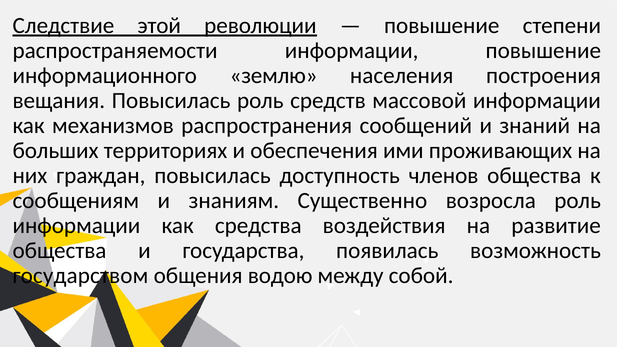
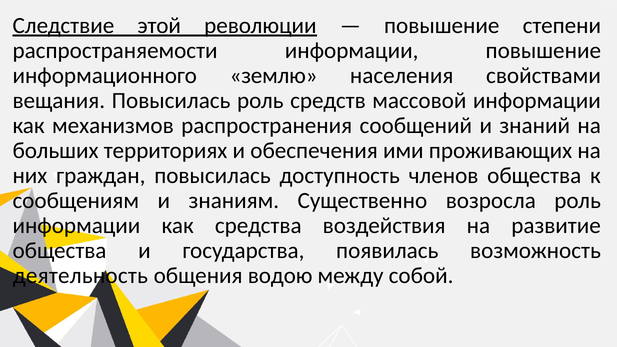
построения: построения -> свойствами
государством: государством -> деятельность
